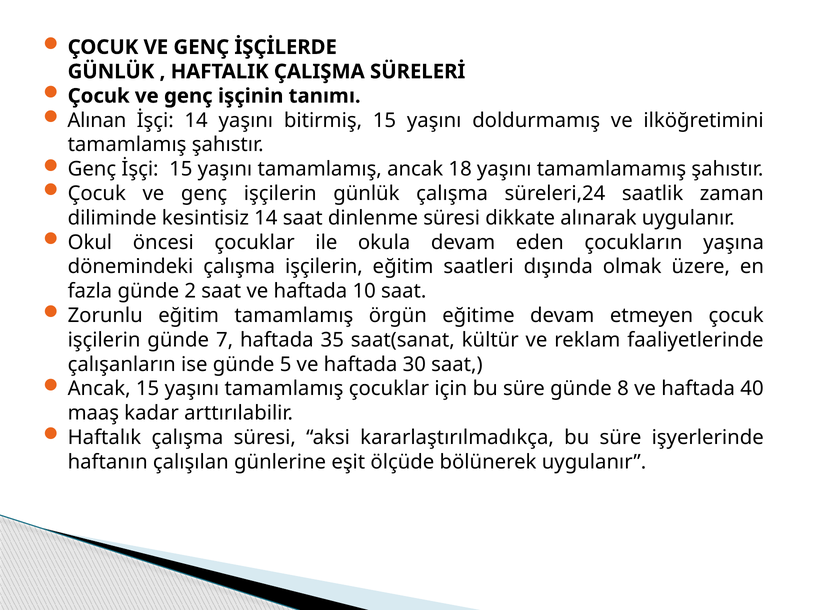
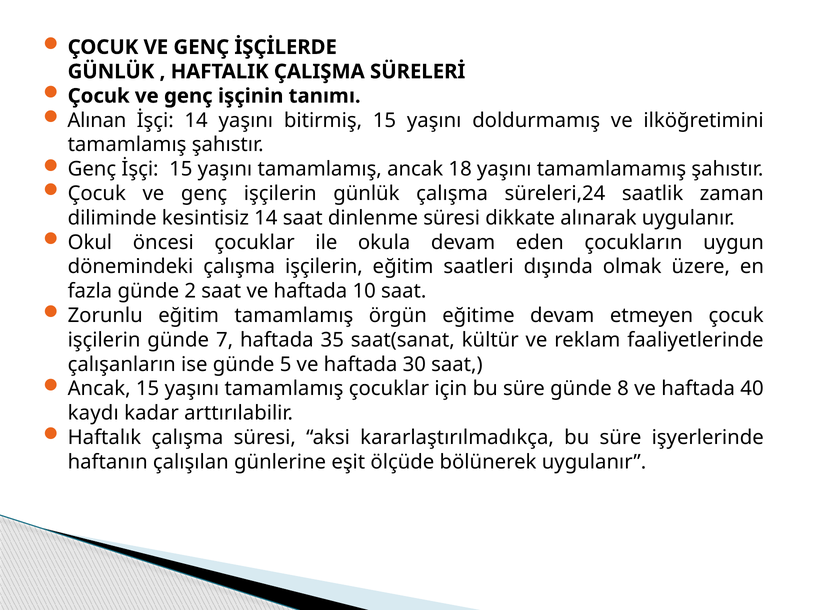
yaşına: yaşına -> uygun
maaş: maaş -> kaydı
